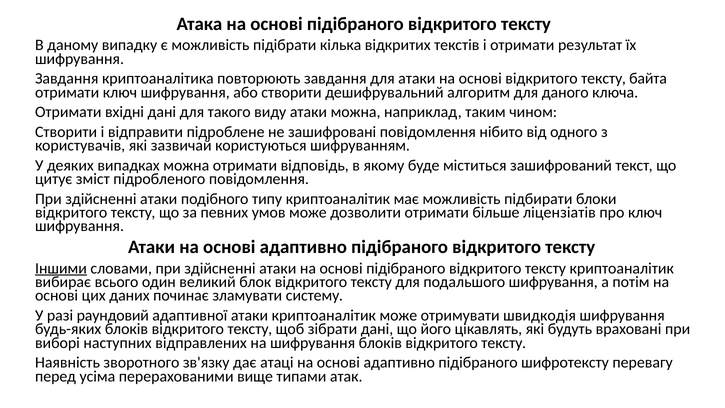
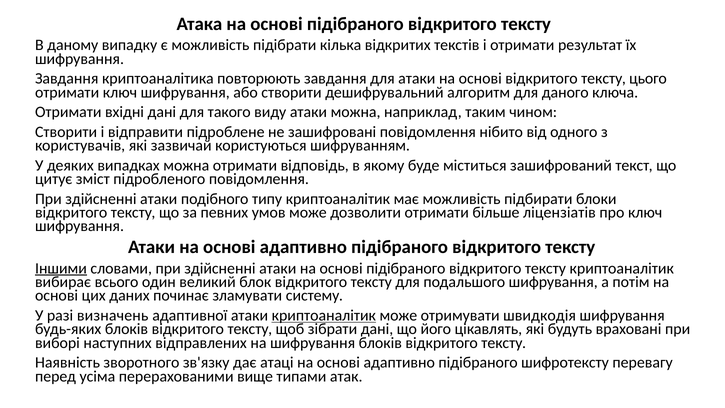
байта: байта -> цього
раундовий: раундовий -> визначень
криптоаналітик at (324, 315) underline: none -> present
